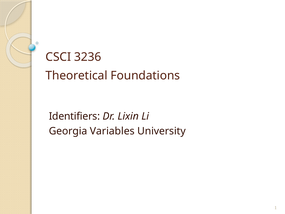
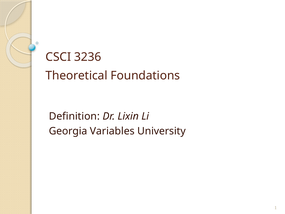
Identifiers: Identifiers -> Definition
